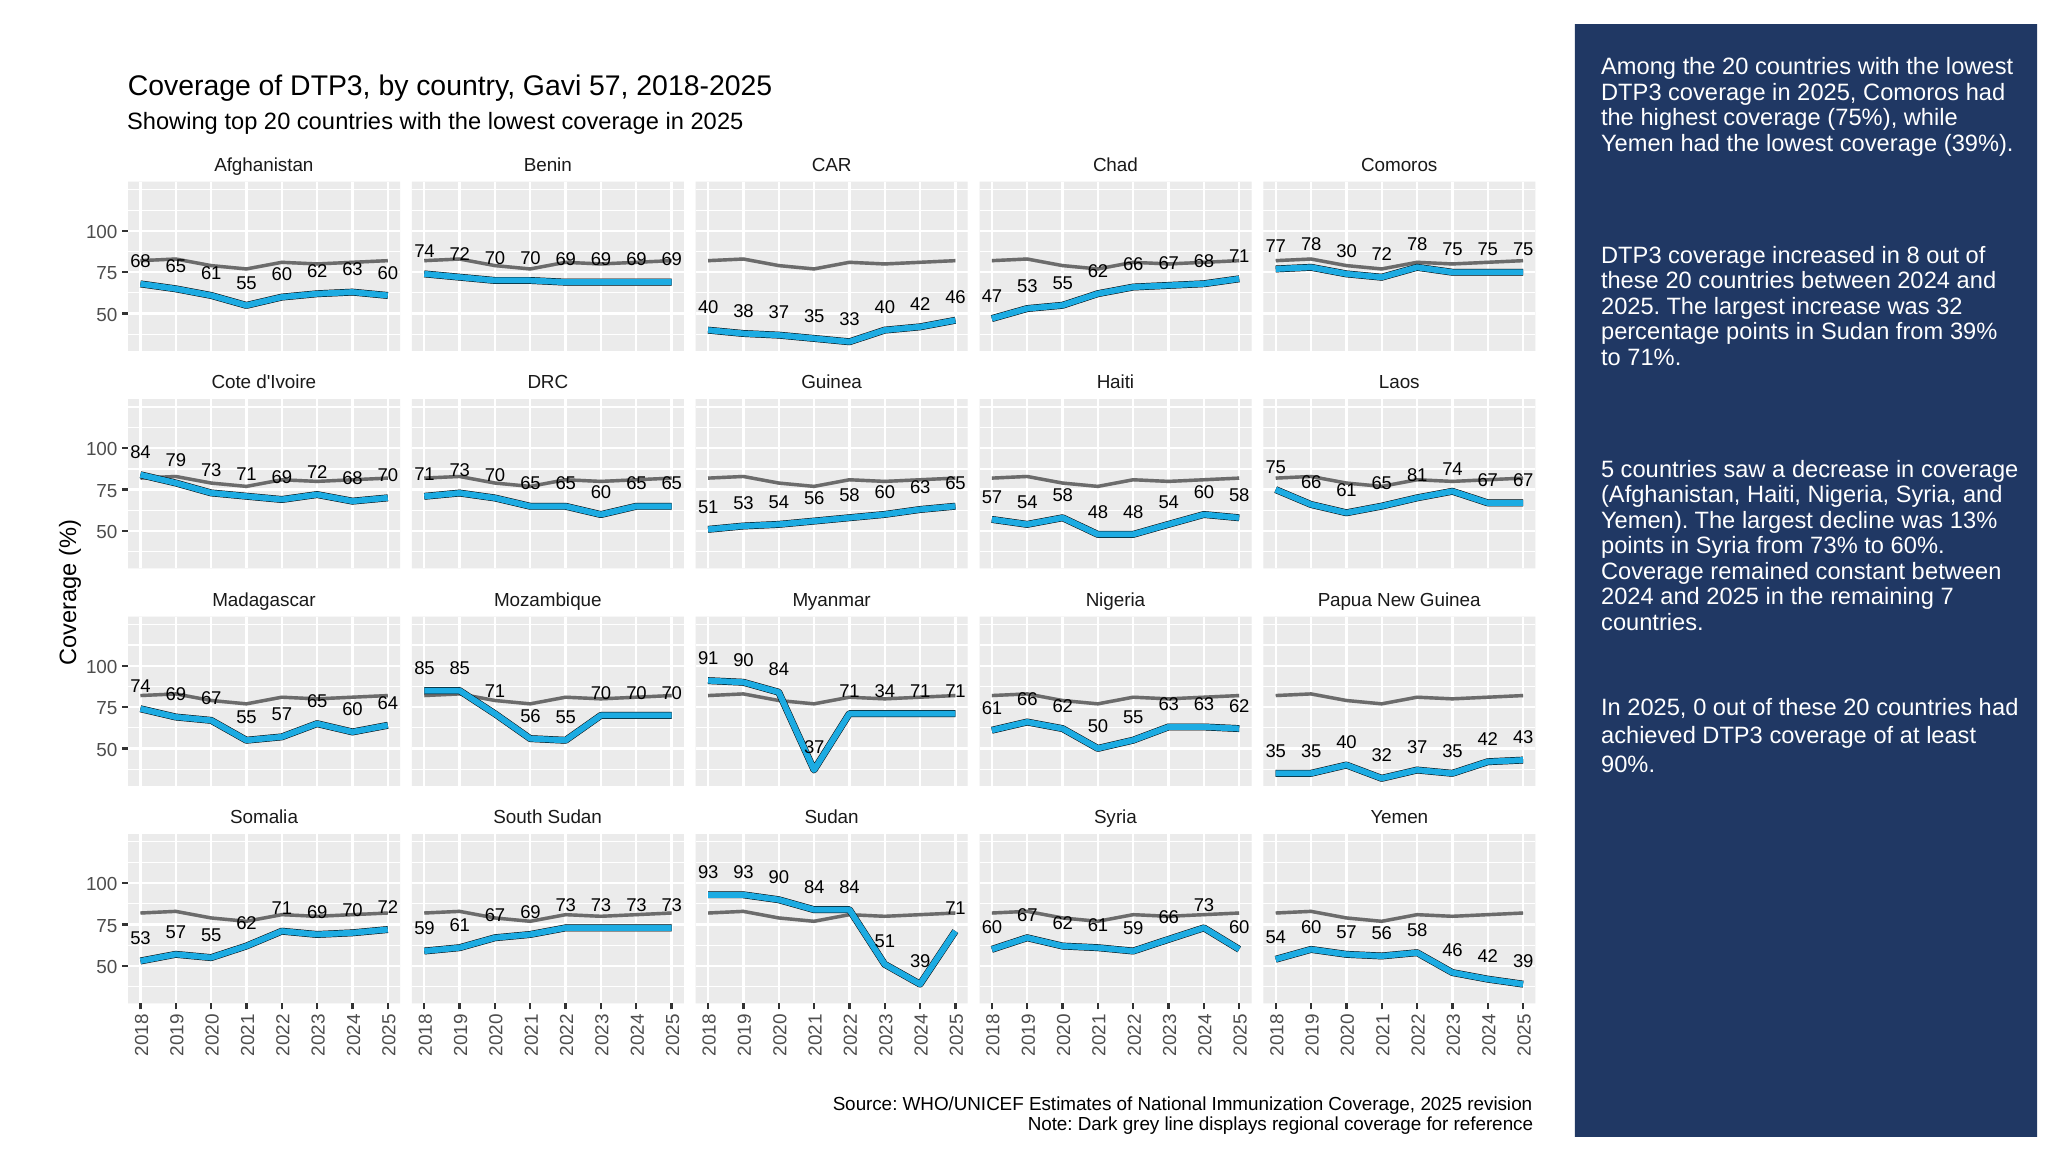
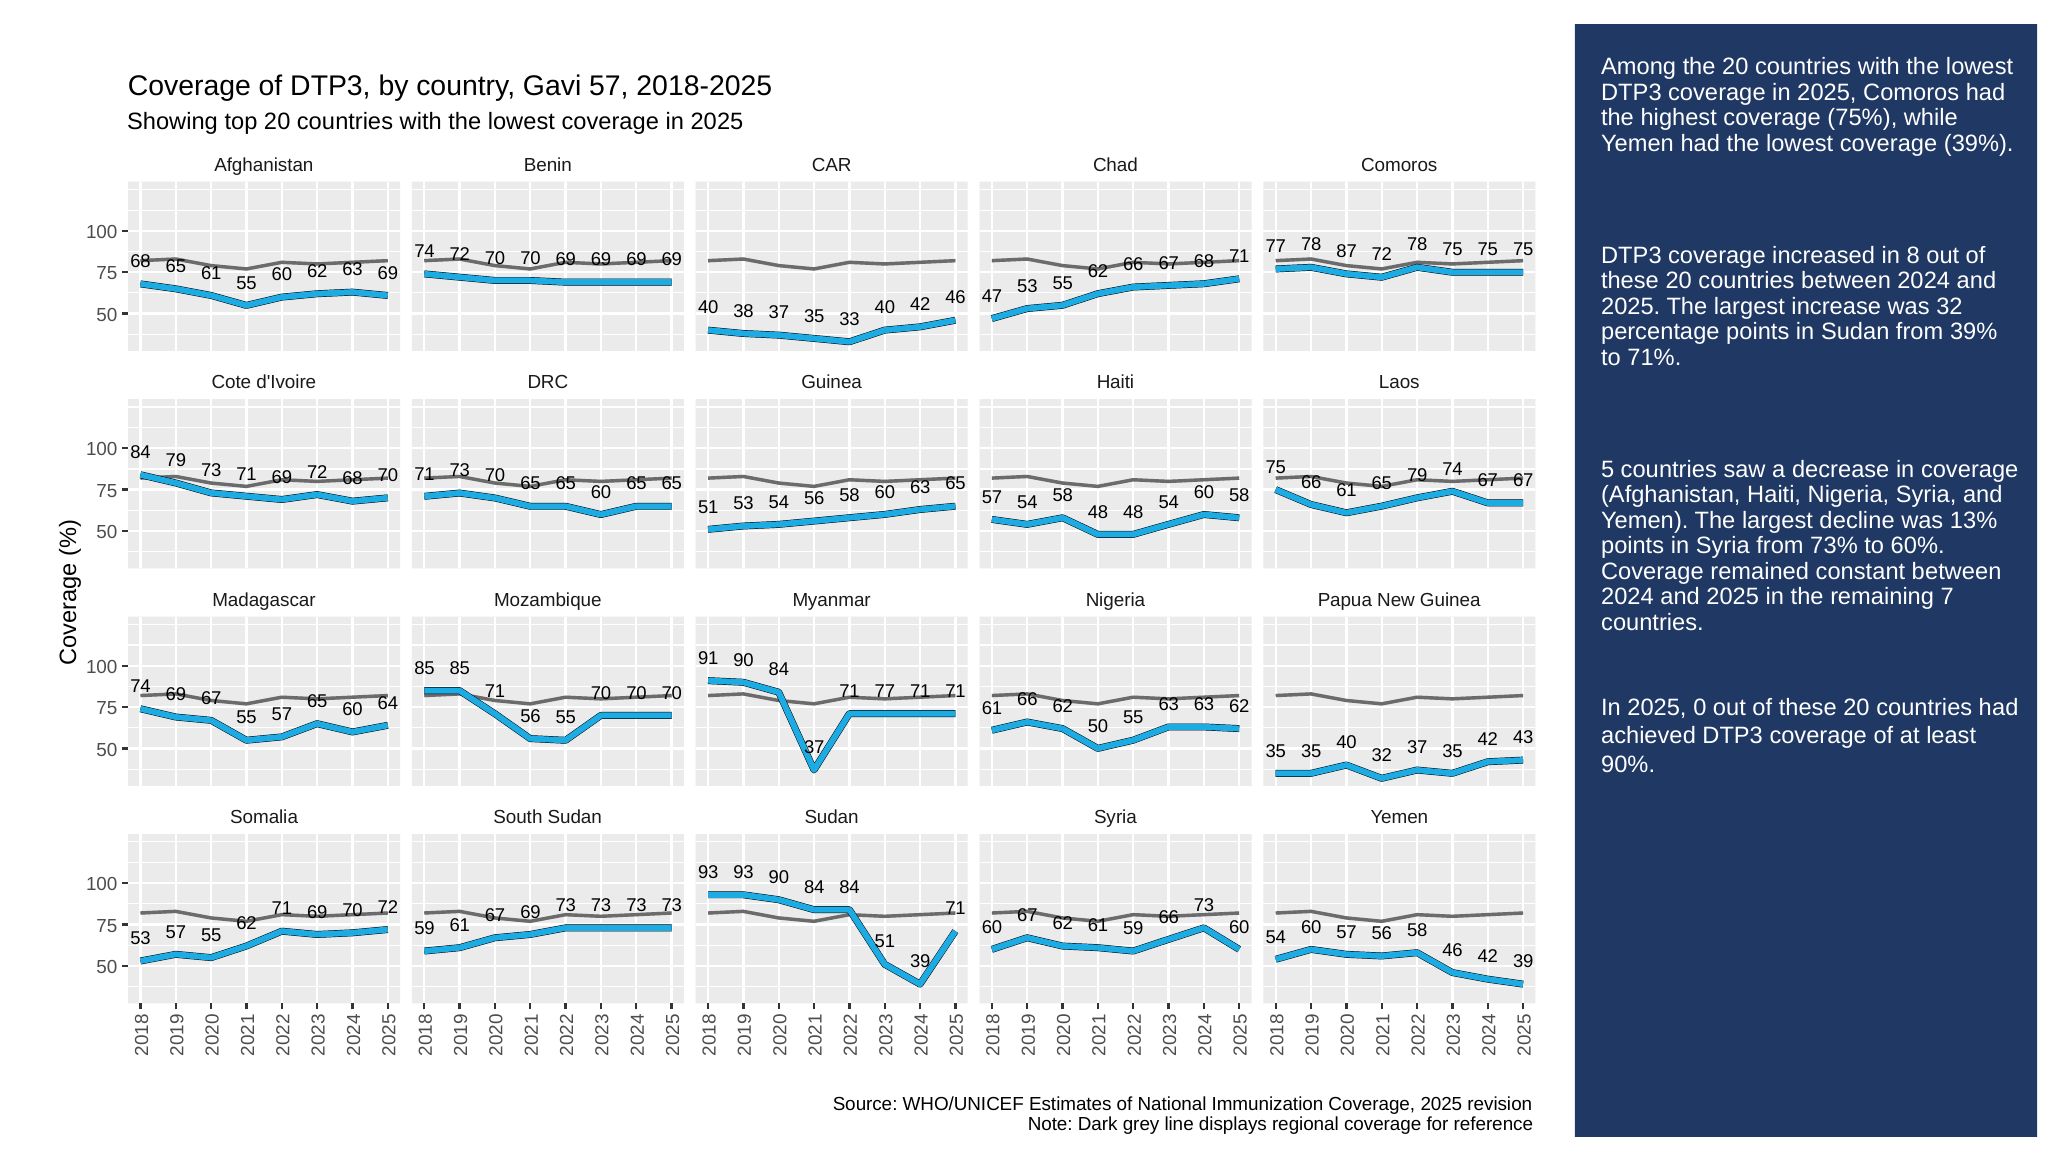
30: 30 -> 87
63 60: 60 -> 69
65 81: 81 -> 79
71 34: 34 -> 77
